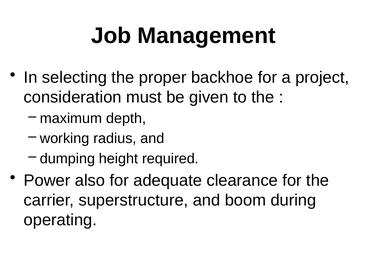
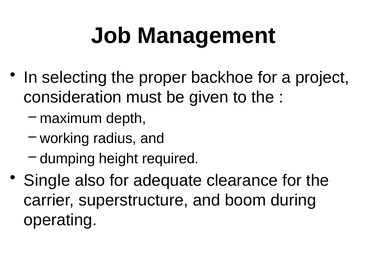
Power: Power -> Single
